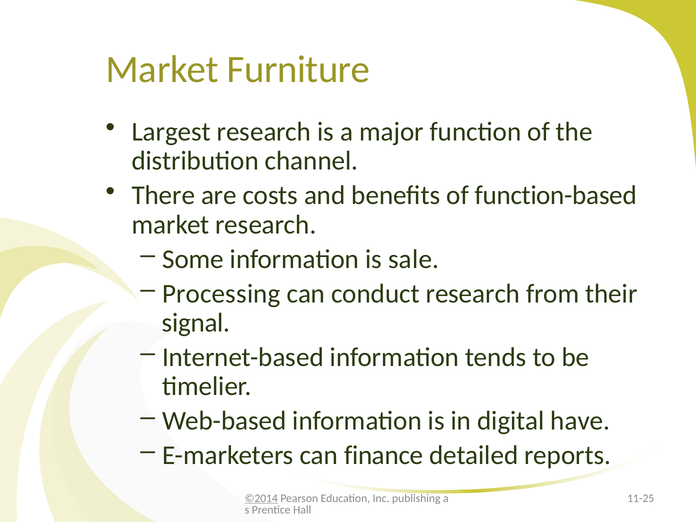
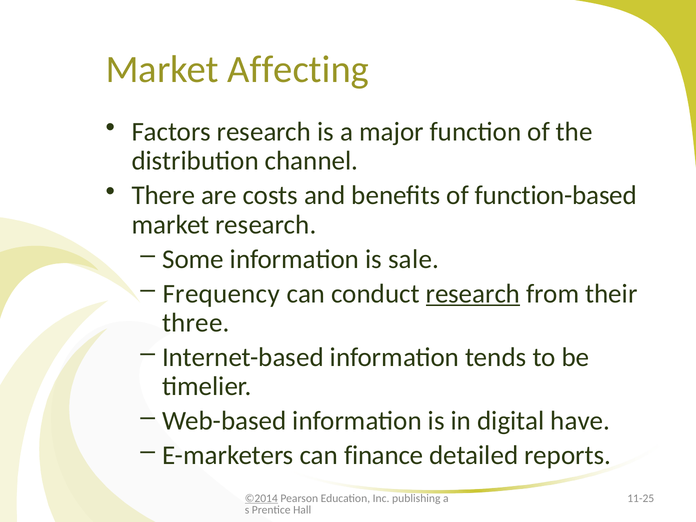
Furniture: Furniture -> Affecting
Largest: Largest -> Factors
Processing: Processing -> Frequency
research at (473, 294) underline: none -> present
signal: signal -> three
